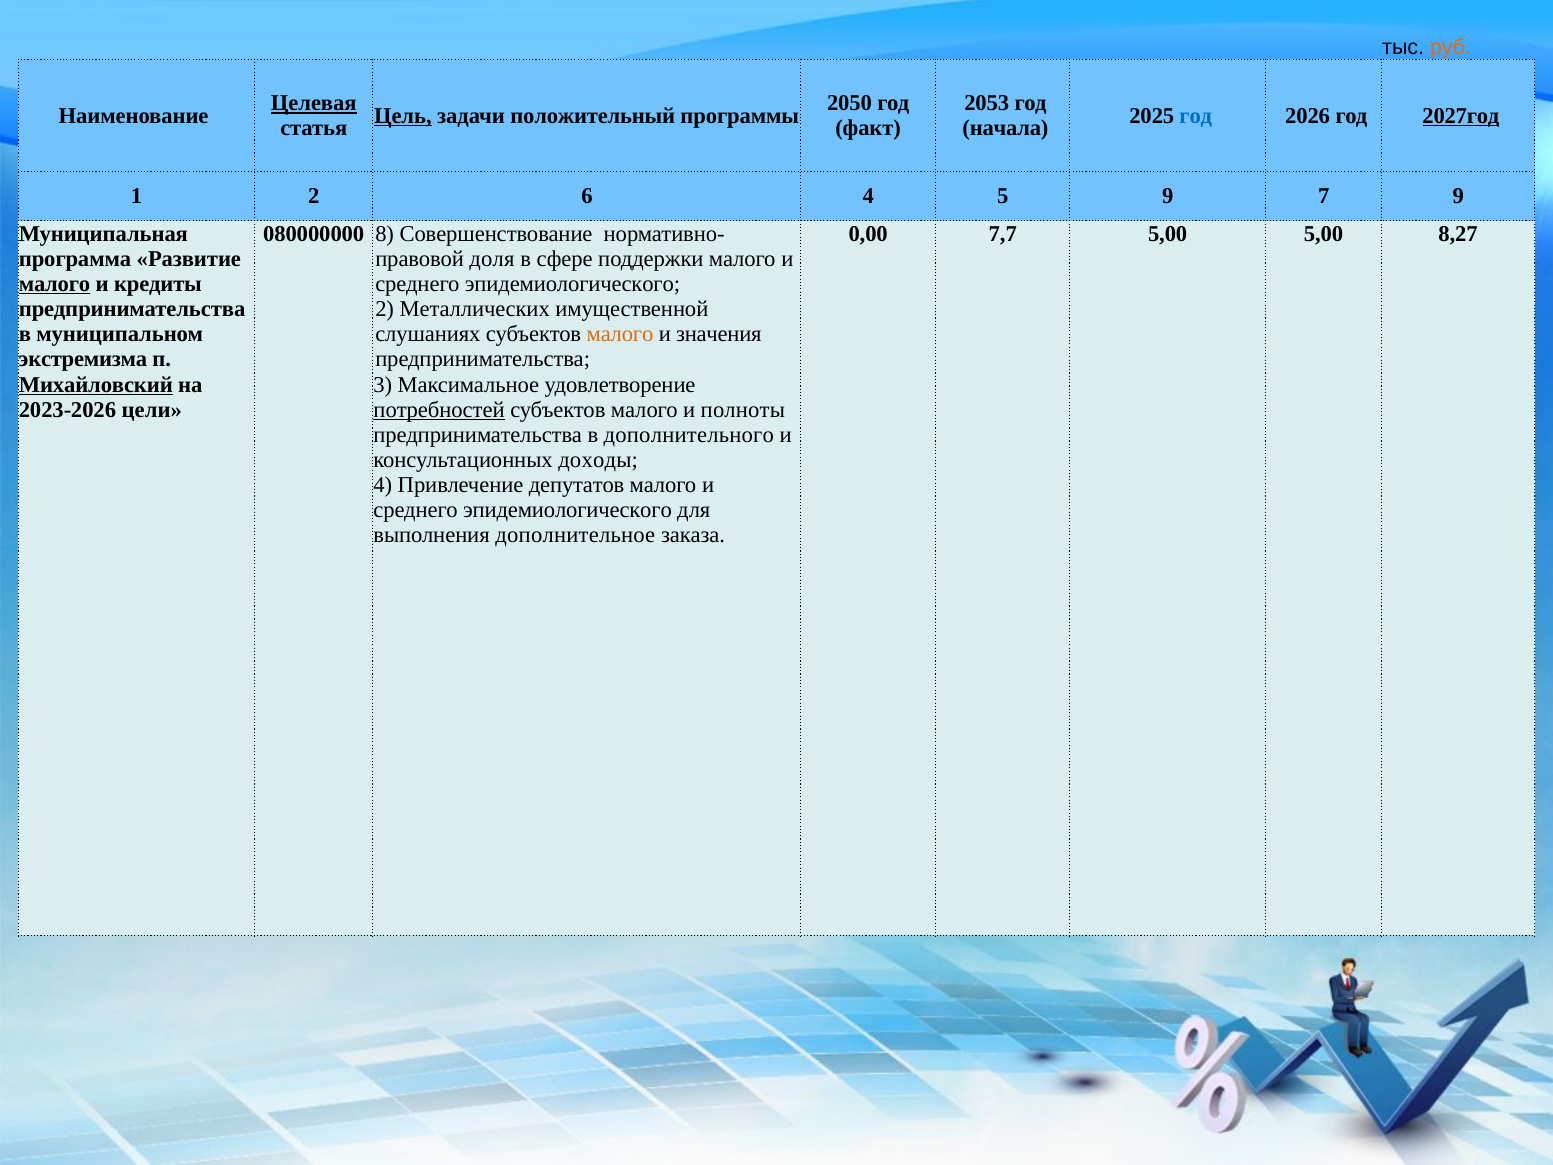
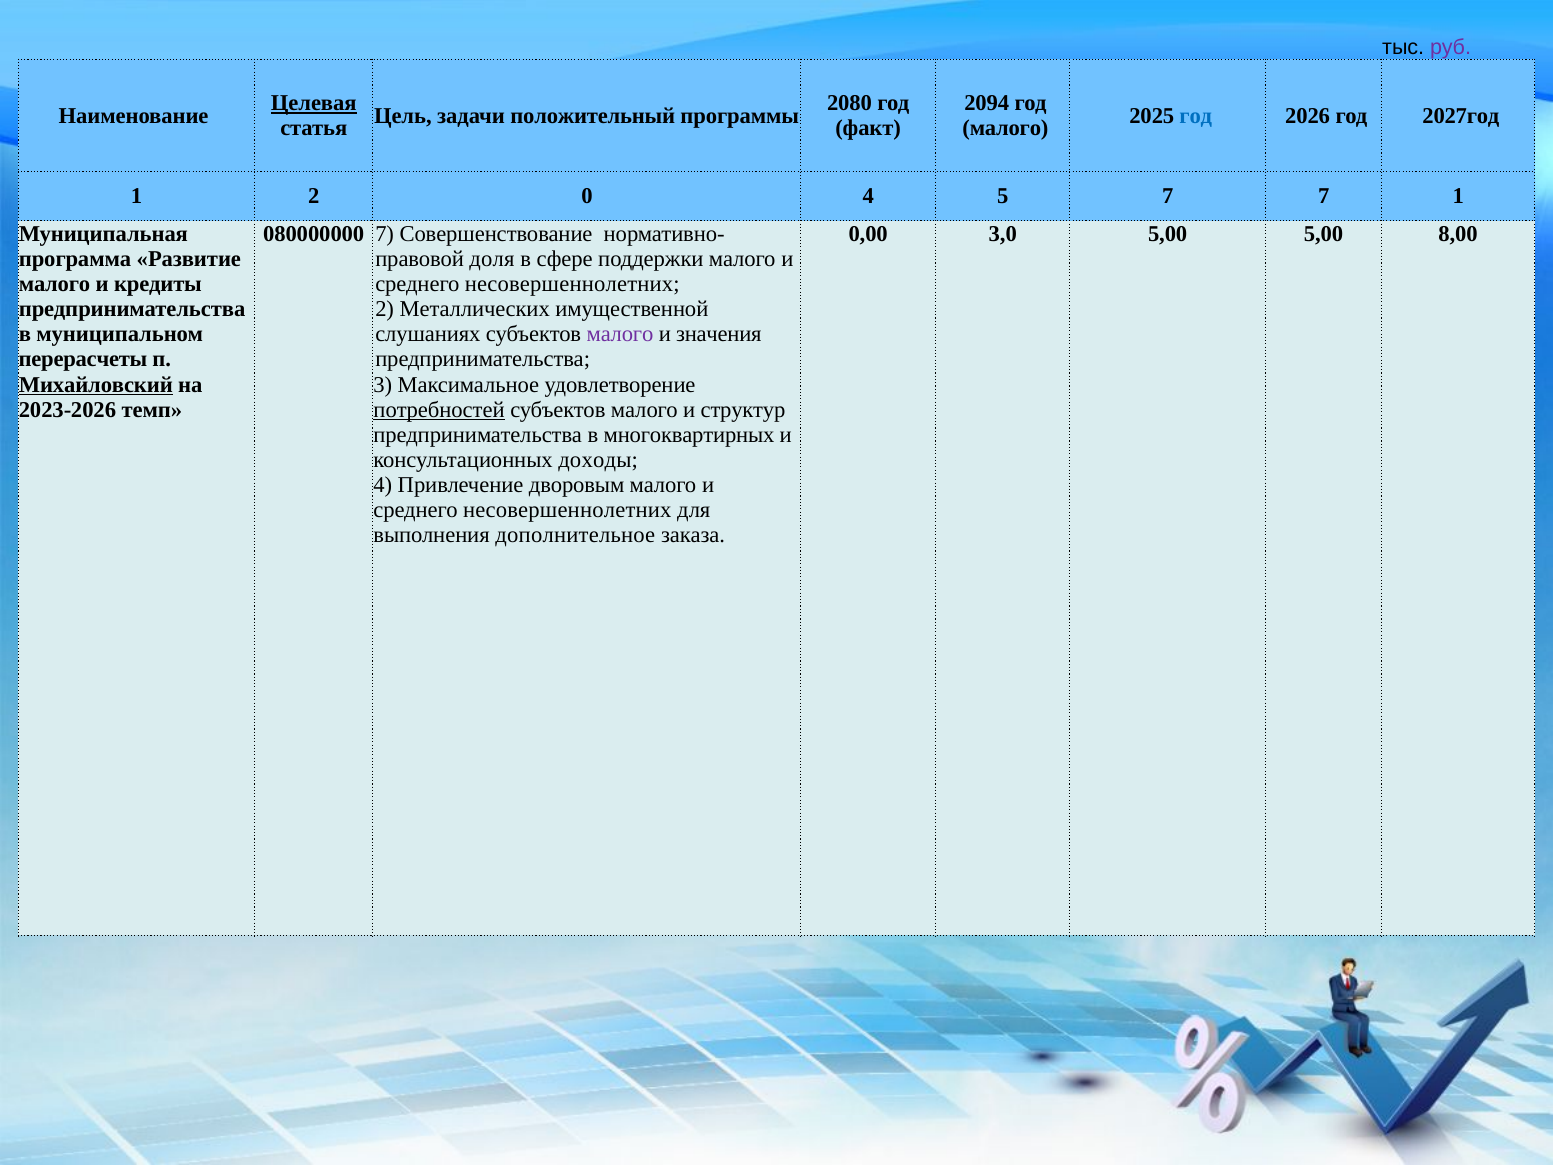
руб colour: orange -> purple
2050: 2050 -> 2080
2053: 2053 -> 2094
Цель underline: present -> none
2027год underline: present -> none
начала at (1005, 128): начала -> малого
6: 6 -> 0
5 9: 9 -> 7
7 9: 9 -> 1
080000000 8: 8 -> 7
7,7: 7,7 -> 3,0
8,27: 8,27 -> 8,00
малого at (55, 284) underline: present -> none
эпидемиологического at (572, 284): эпидемиологического -> несовершеннолетних
малого at (620, 334) colour: orange -> purple
экстремизма: экстремизма -> перерасчеты
цели: цели -> темп
полноты: полноты -> структур
дополнительного: дополнительного -> многоквартирных
депутатов: депутатов -> дворовым
эпидемиологического at (567, 510): эпидемиологического -> несовершеннолетних
